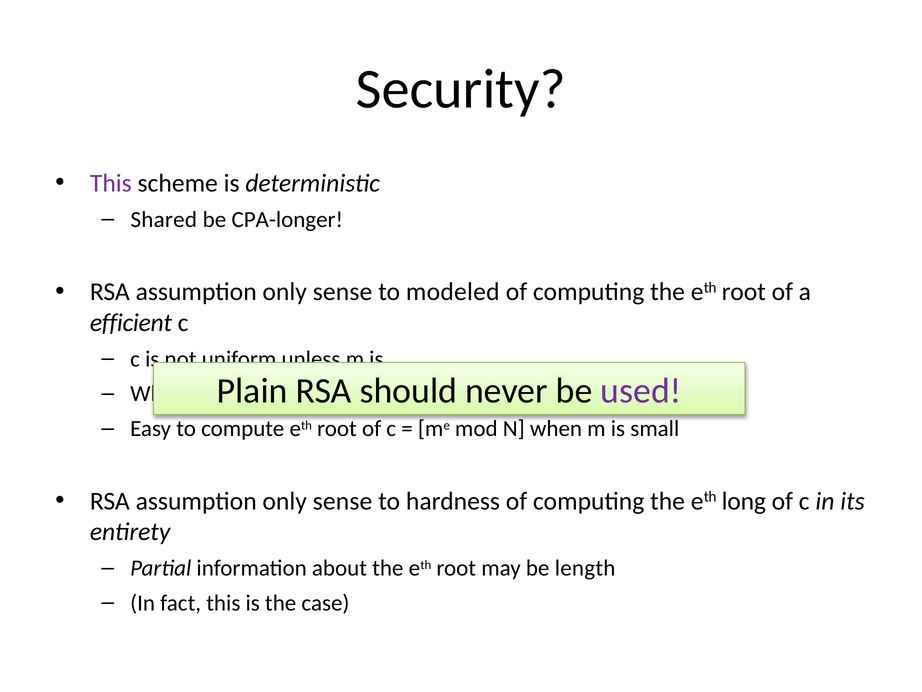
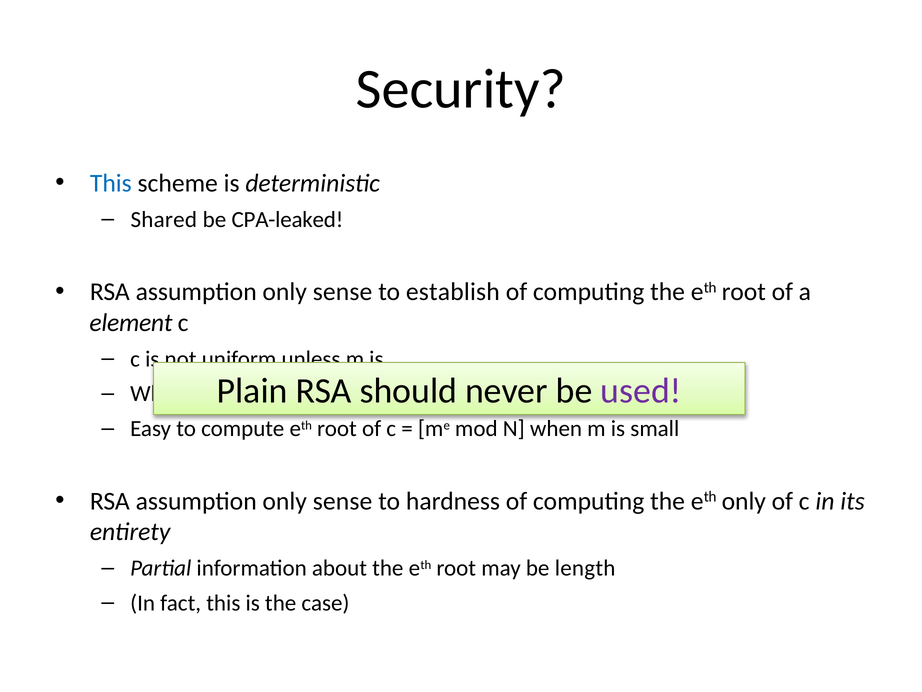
This at (111, 183) colour: purple -> blue
CPA-longer: CPA-longer -> CPA-leaked
modeled: modeled -> establish
efficient: efficient -> element
eth long: long -> only
